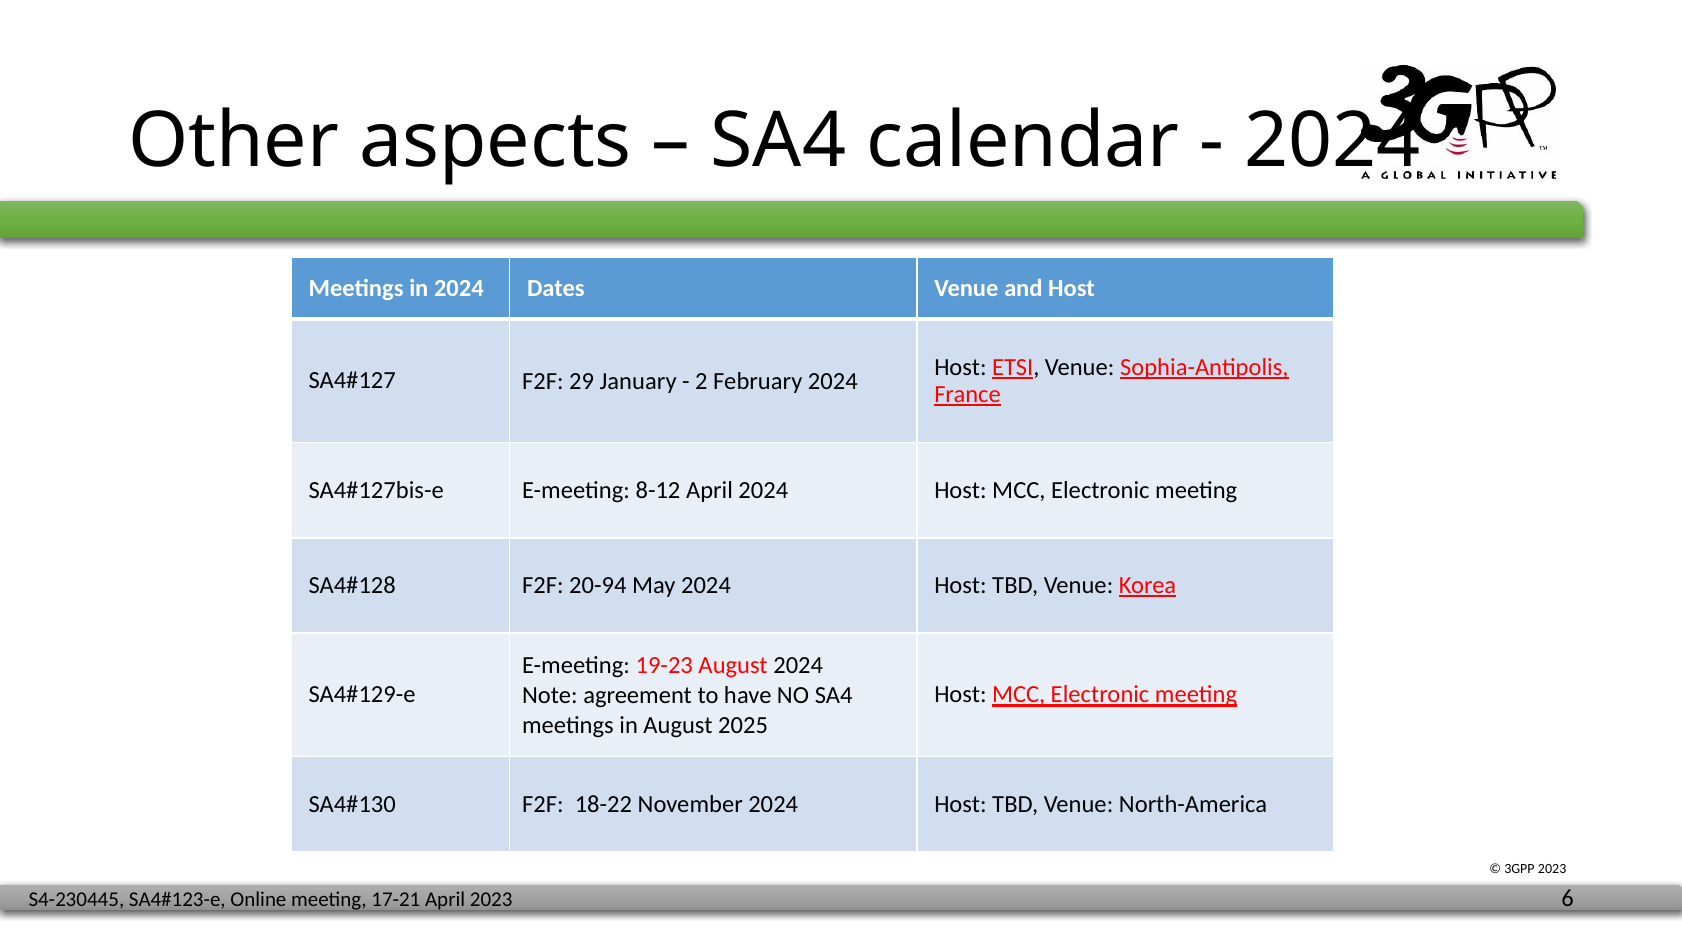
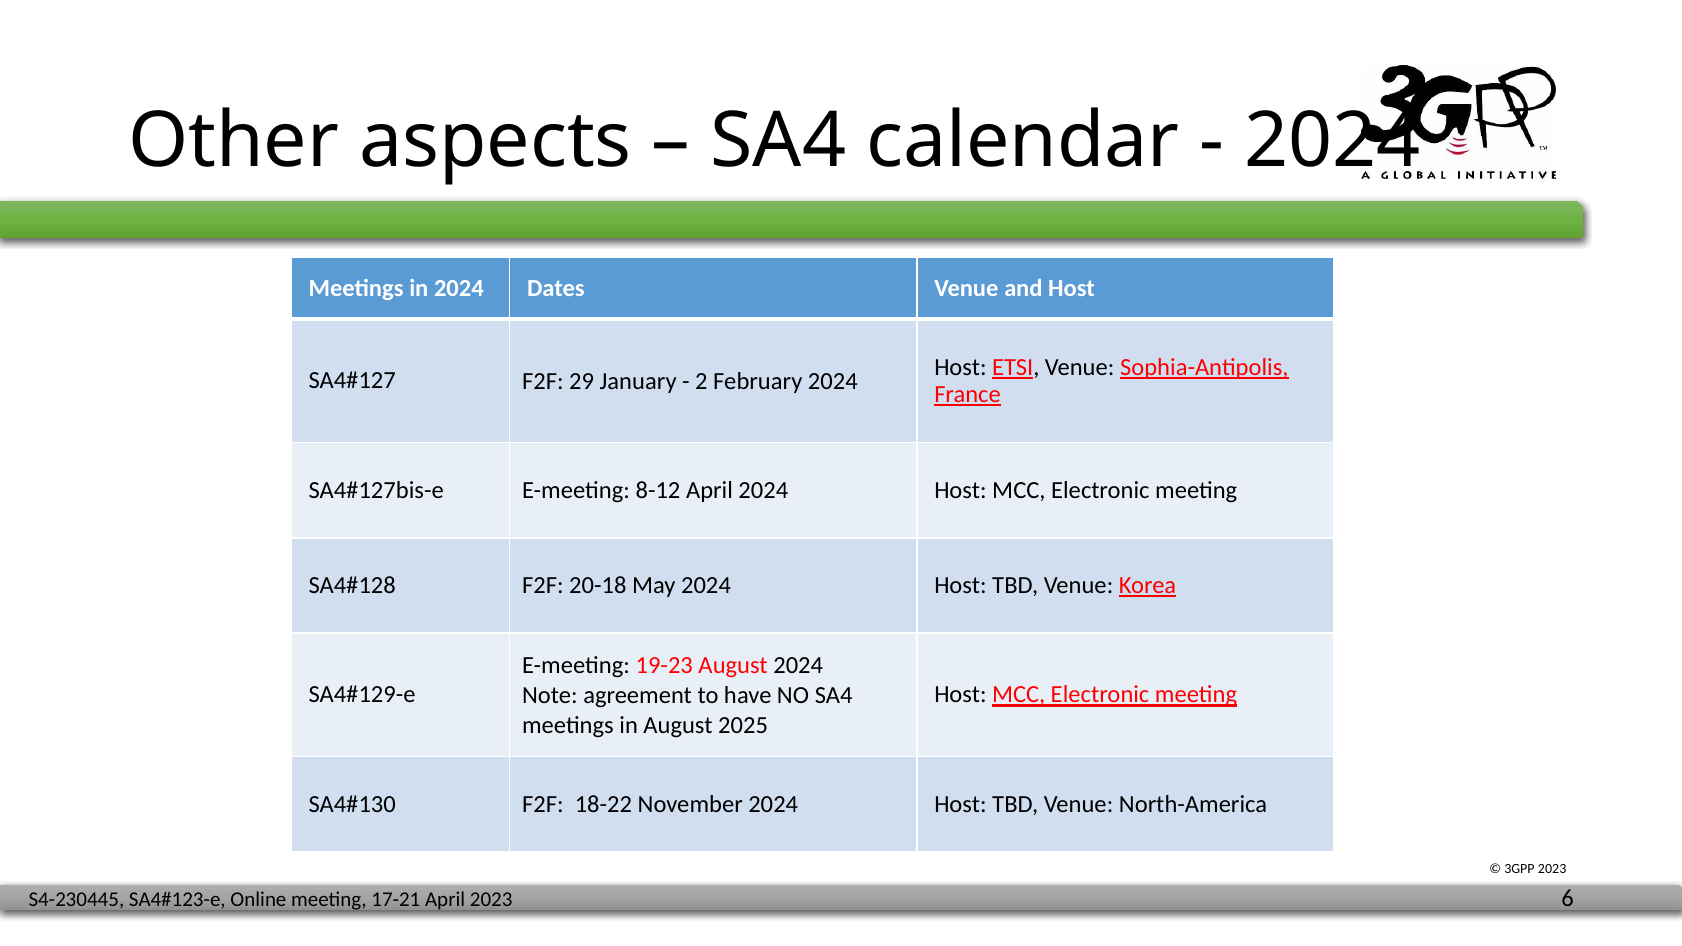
20-94: 20-94 -> 20-18
